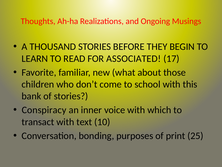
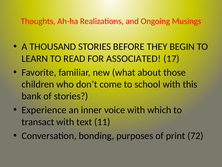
Conspiracy: Conspiracy -> Experience
10: 10 -> 11
25: 25 -> 72
